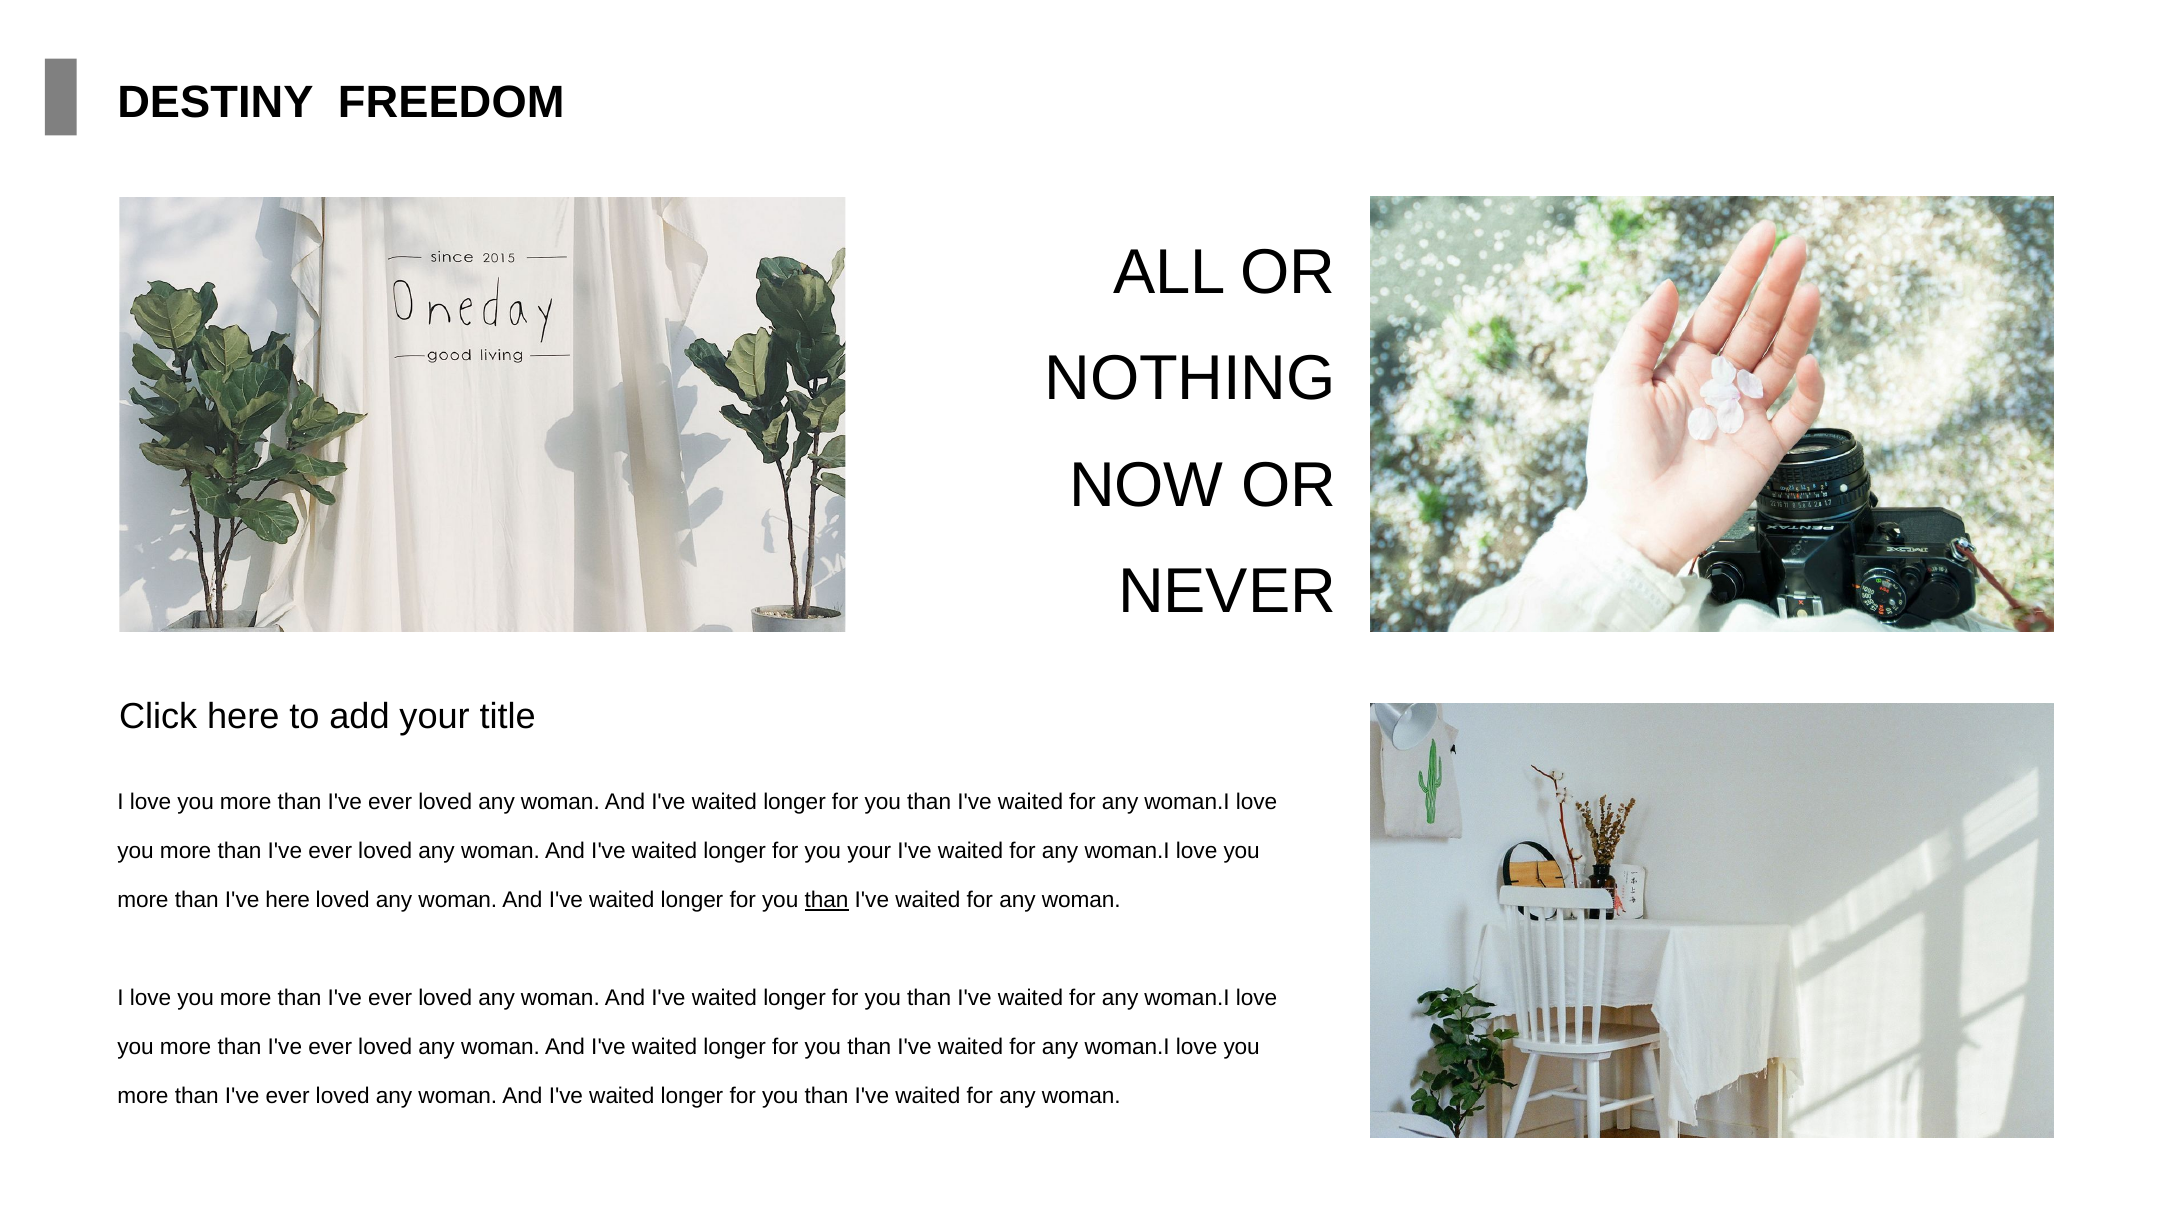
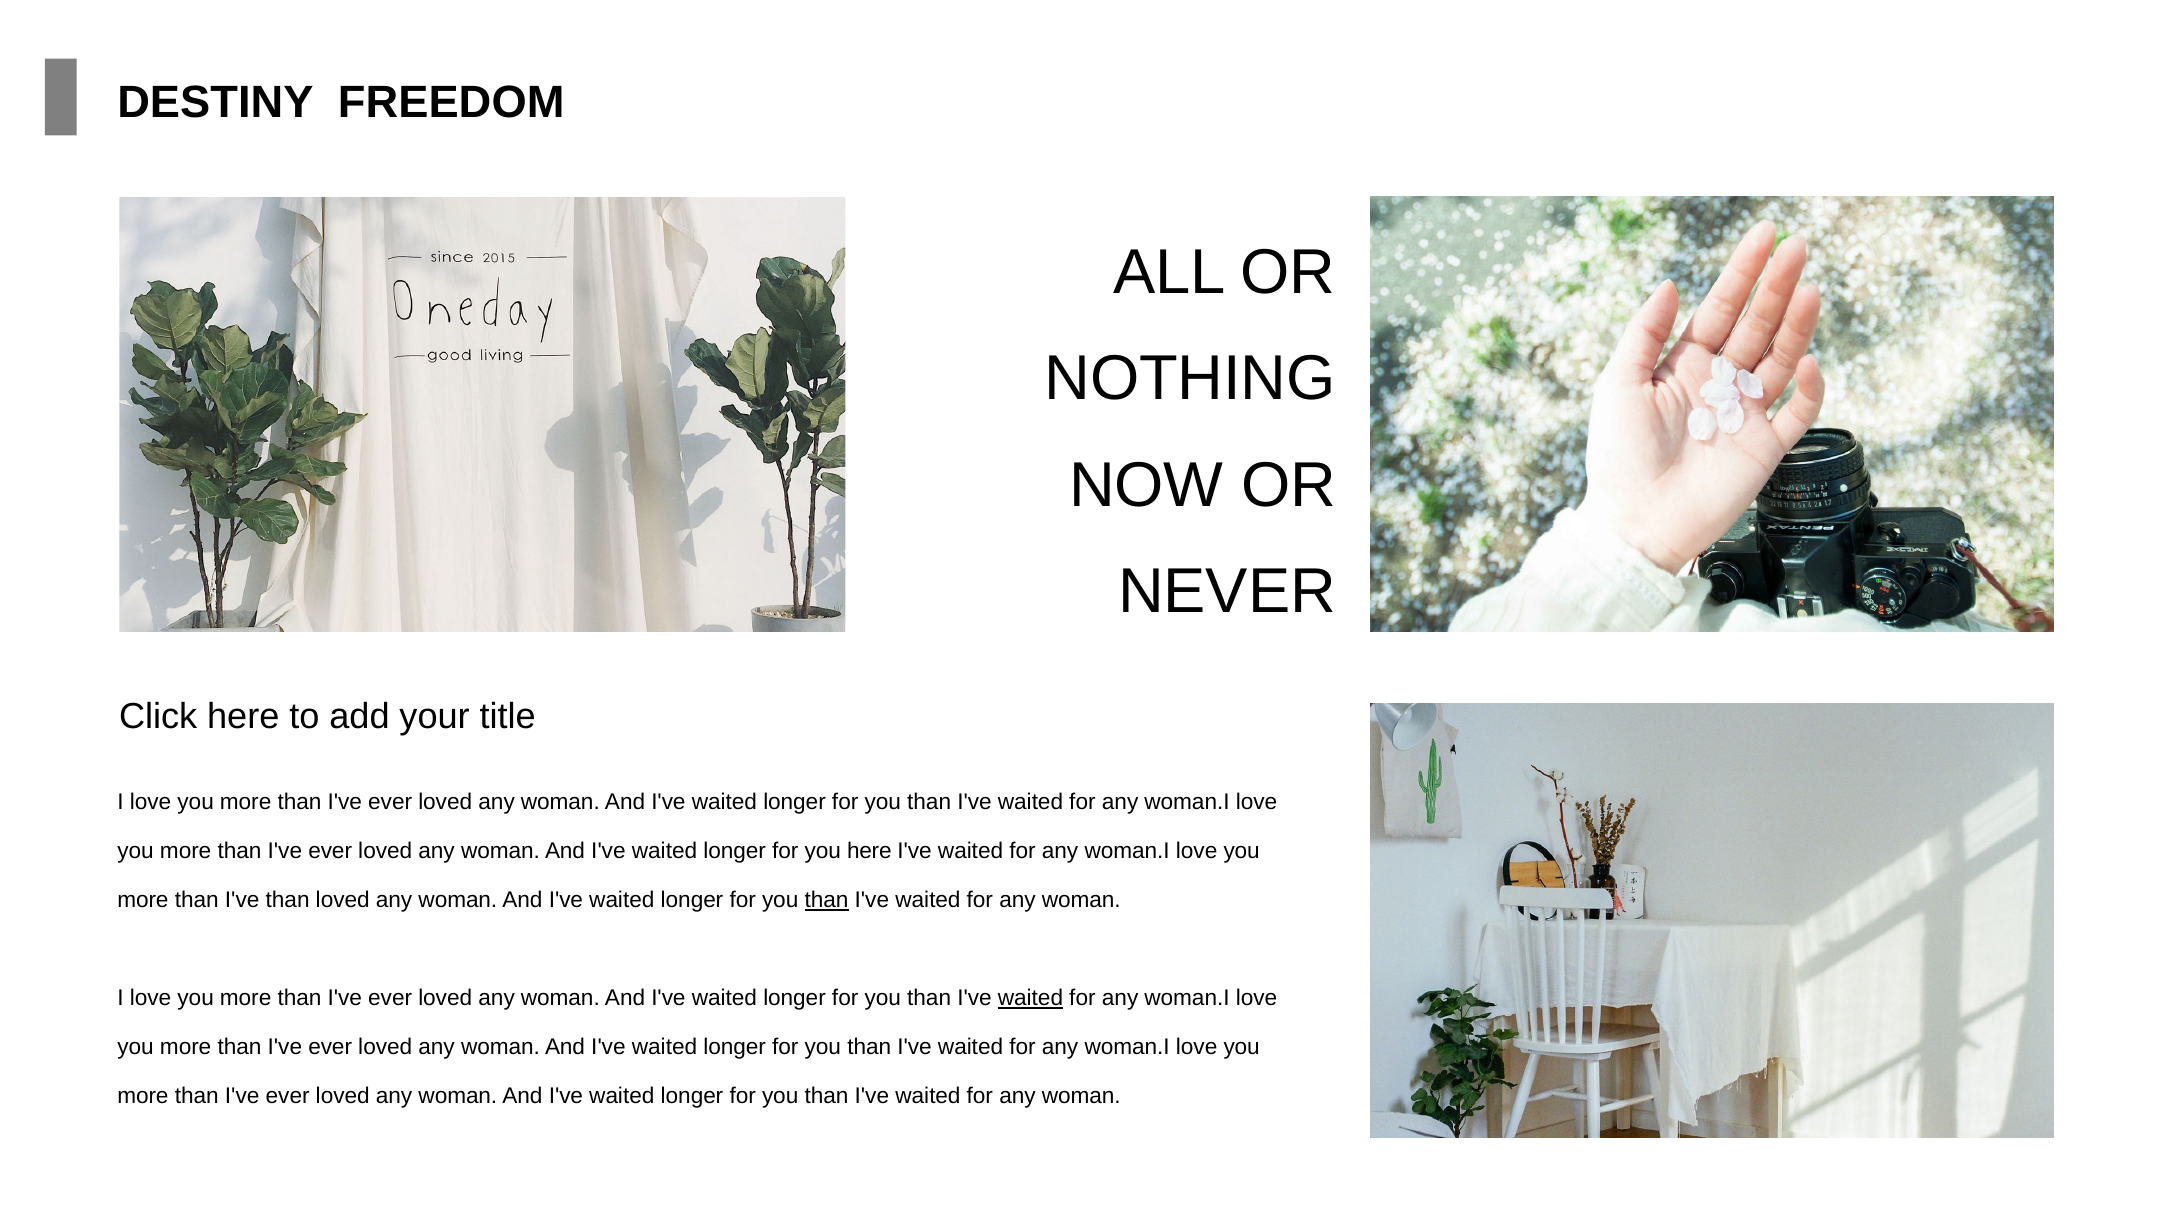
you your: your -> here
I've here: here -> than
waited at (1030, 998) underline: none -> present
